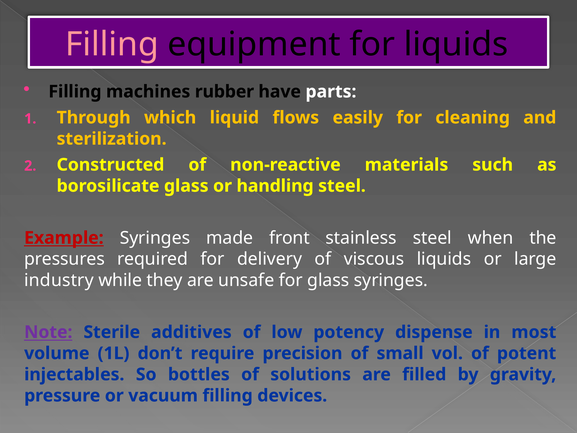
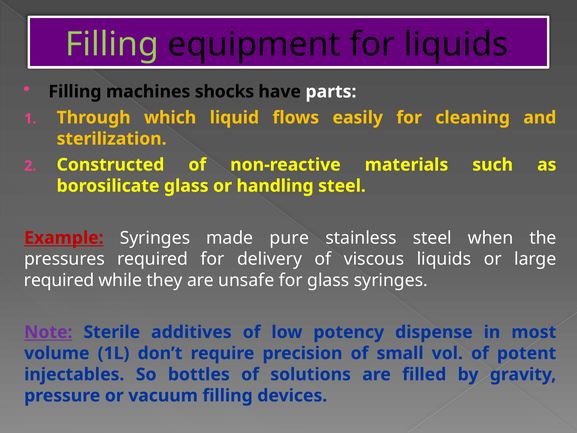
Filling at (112, 44) colour: pink -> light green
rubber: rubber -> shocks
front: front -> pure
industry at (59, 280): industry -> required
